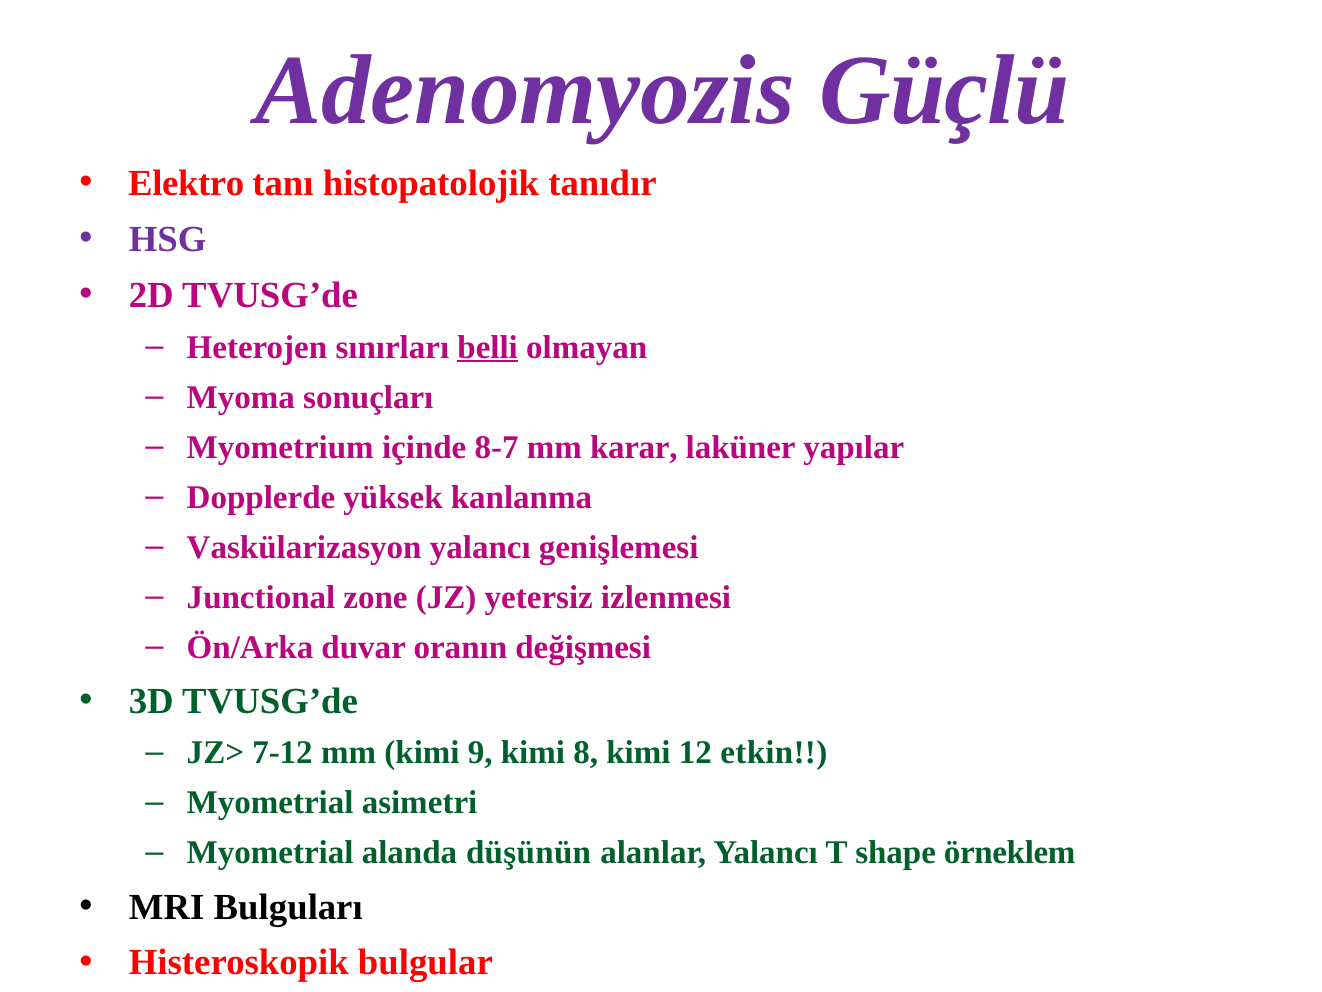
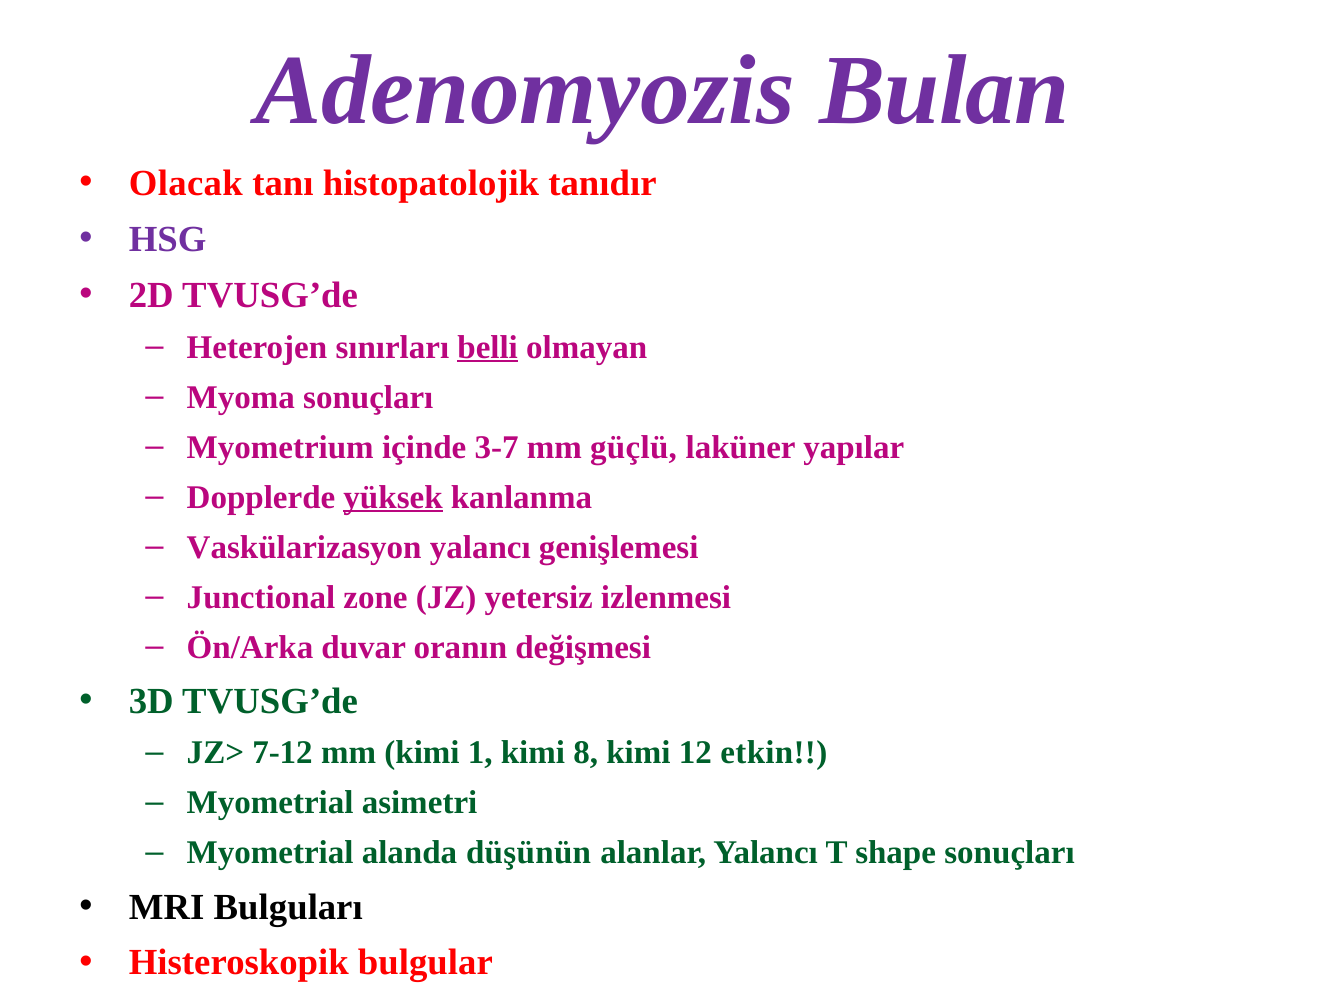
Güçlü: Güçlü -> Bulan
Elektro: Elektro -> Olacak
8-7: 8-7 -> 3-7
karar: karar -> güçlü
yüksek underline: none -> present
9: 9 -> 1
shape örneklem: örneklem -> sonuçları
